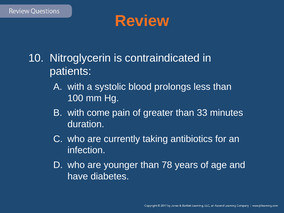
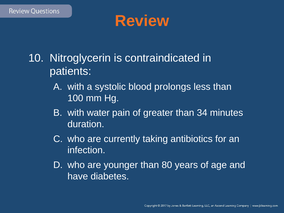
come: come -> water
33: 33 -> 34
78: 78 -> 80
